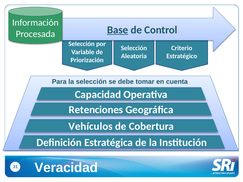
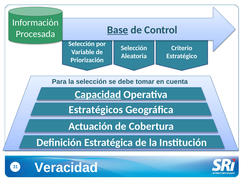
Capacidad underline: none -> present
Retenciones: Retenciones -> Estratégicos
Vehículos: Vehículos -> Actuación
